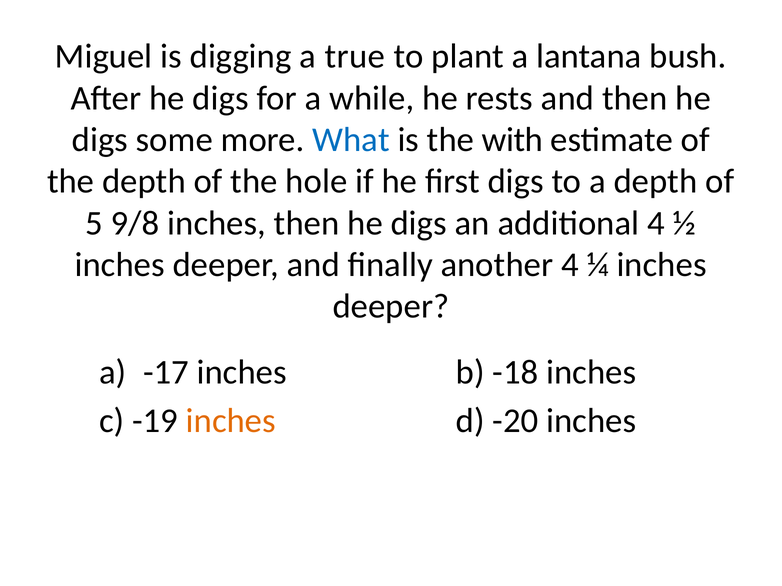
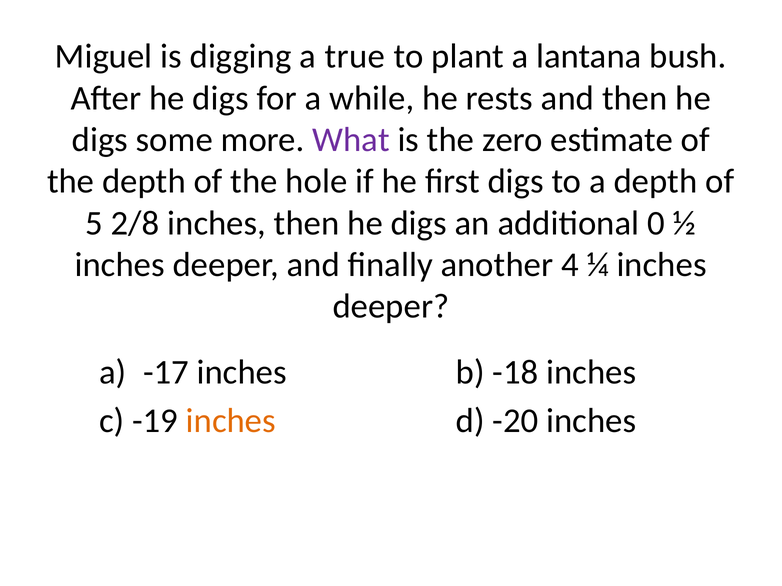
What colour: blue -> purple
with: with -> zero
9/8: 9/8 -> 2/8
additional 4: 4 -> 0
